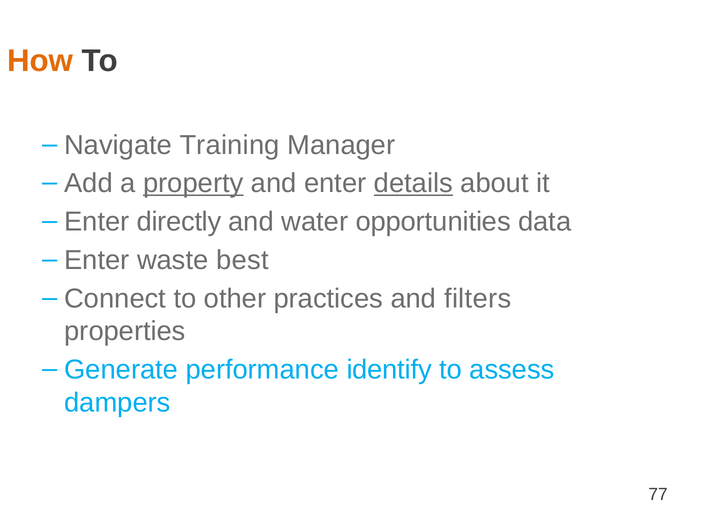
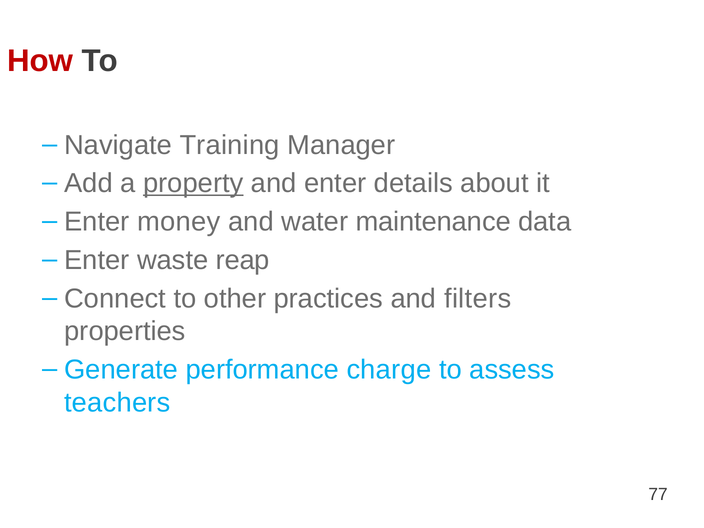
How colour: orange -> red
details underline: present -> none
directly: directly -> money
opportunities: opportunities -> maintenance
best: best -> reap
identify: identify -> charge
dampers: dampers -> teachers
